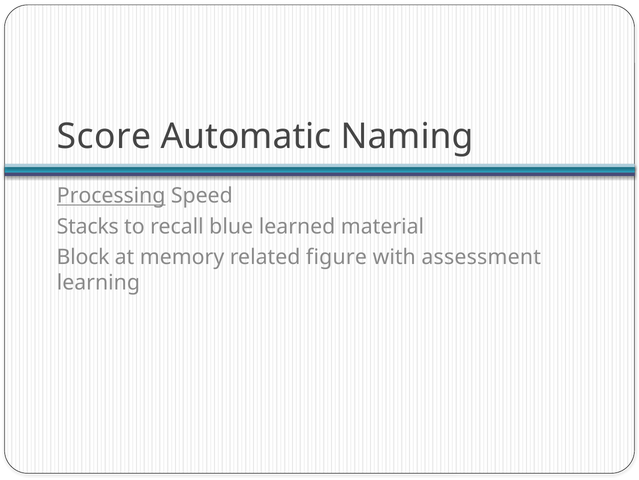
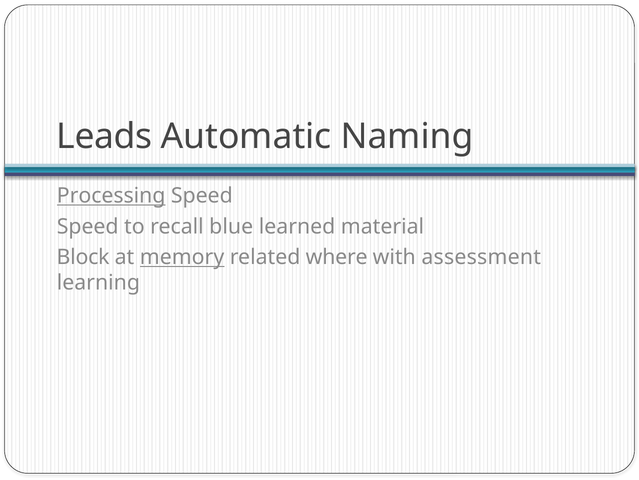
Score: Score -> Leads
Stacks at (88, 226): Stacks -> Speed
memory underline: none -> present
figure: figure -> where
